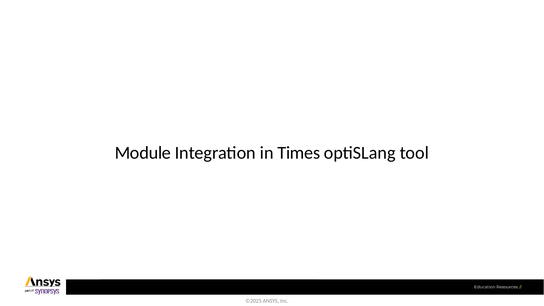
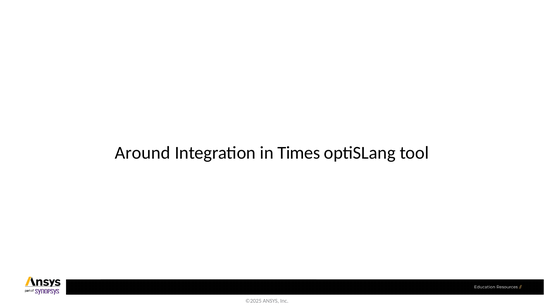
Module: Module -> Around
